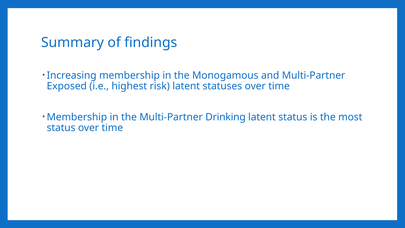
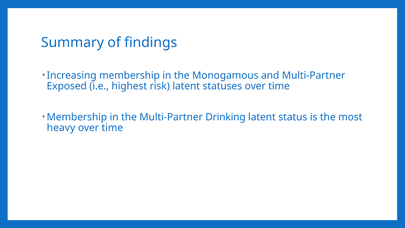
status at (61, 128): status -> heavy
